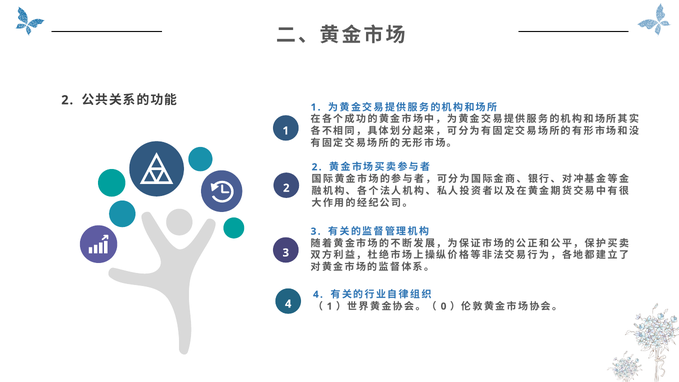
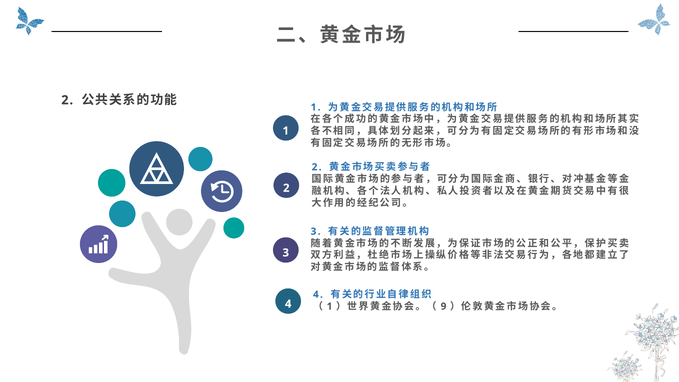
0: 0 -> 9
